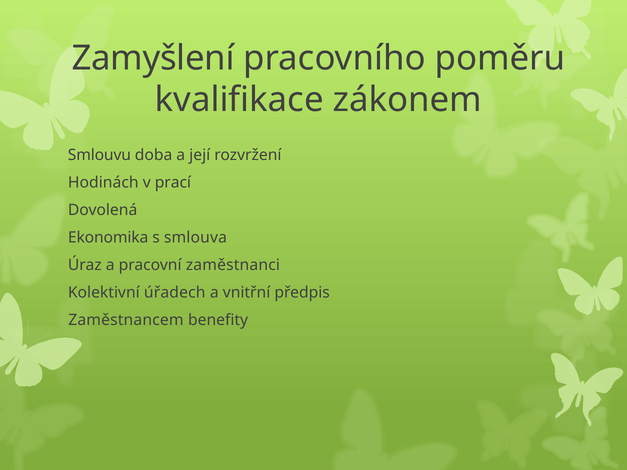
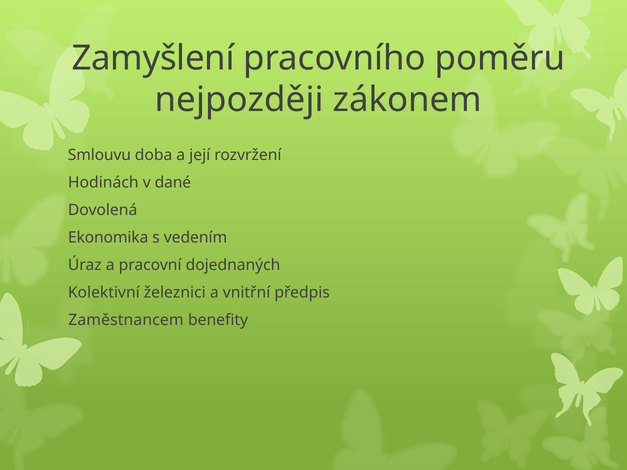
kvalifikace: kvalifikace -> nejpozději
prací: prací -> dané
smlouva: smlouva -> vedením
zaměstnanci: zaměstnanci -> dojednaných
úřadech: úřadech -> železnici
